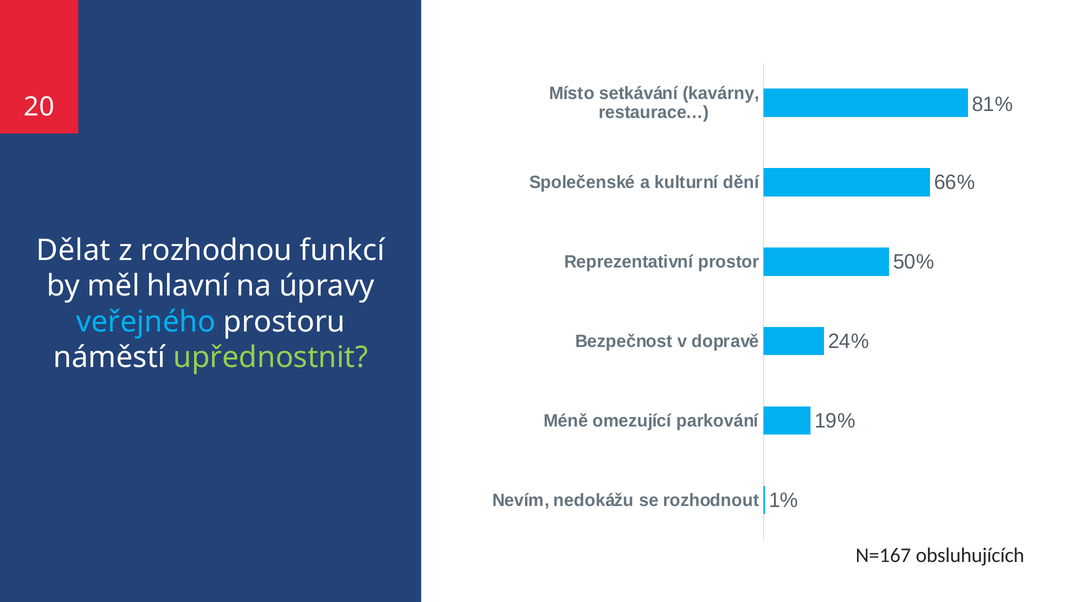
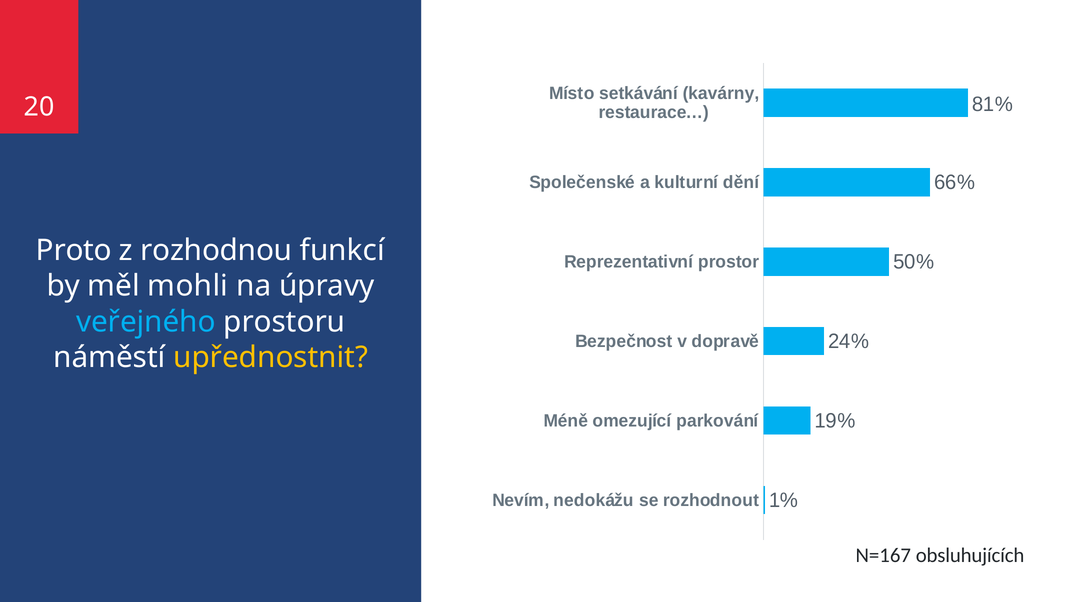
Dělat: Dělat -> Proto
hlavní: hlavní -> mohli
upřednostnit colour: light green -> yellow
